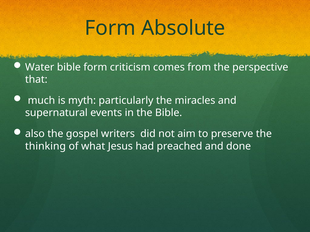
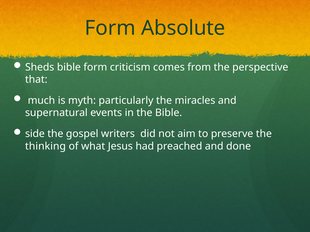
Water: Water -> Sheds
also: also -> side
